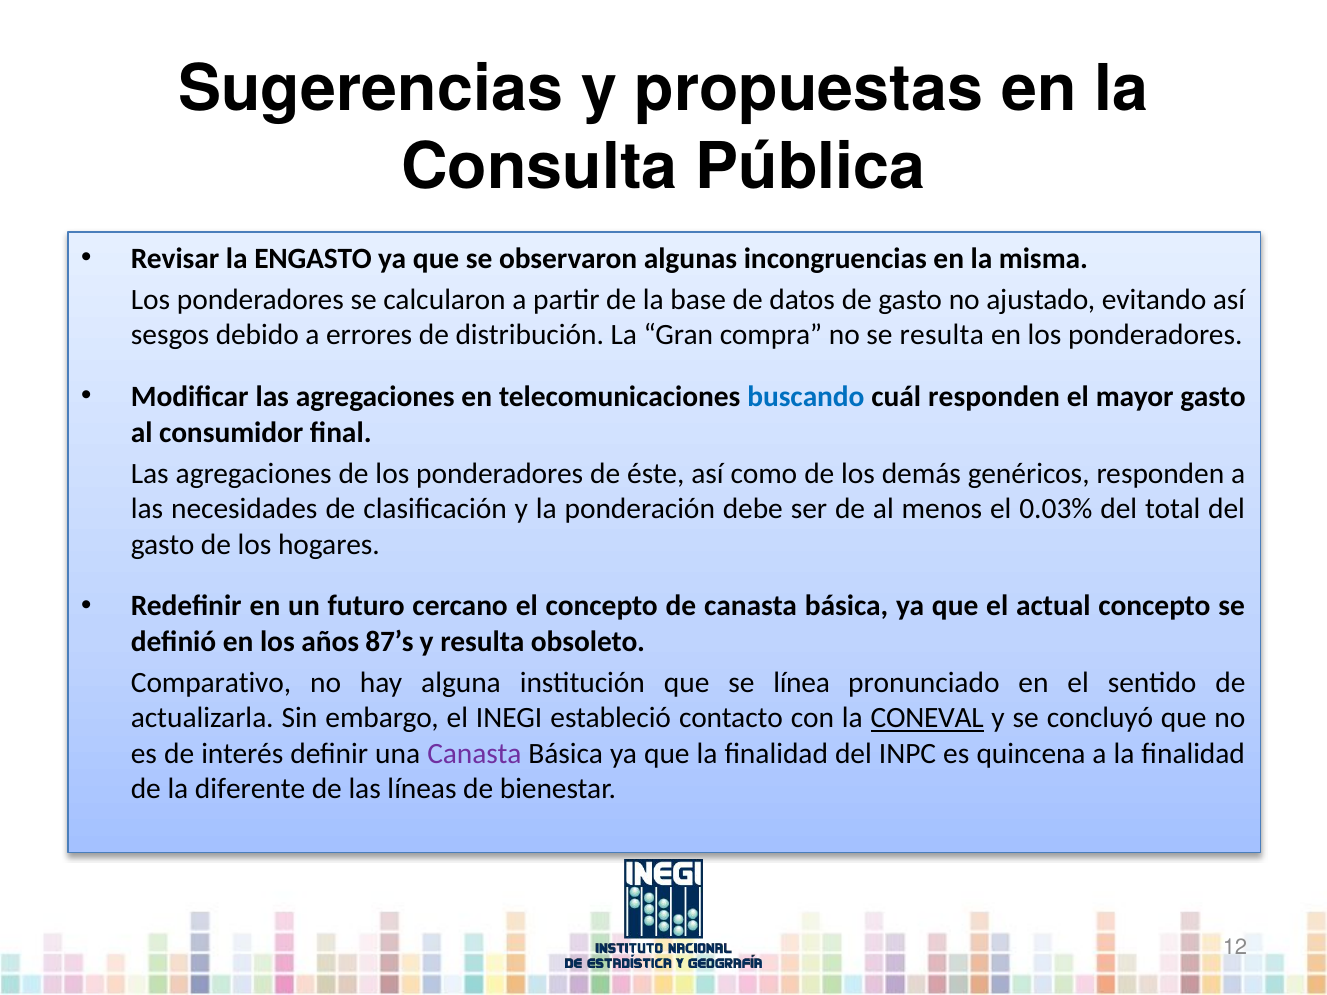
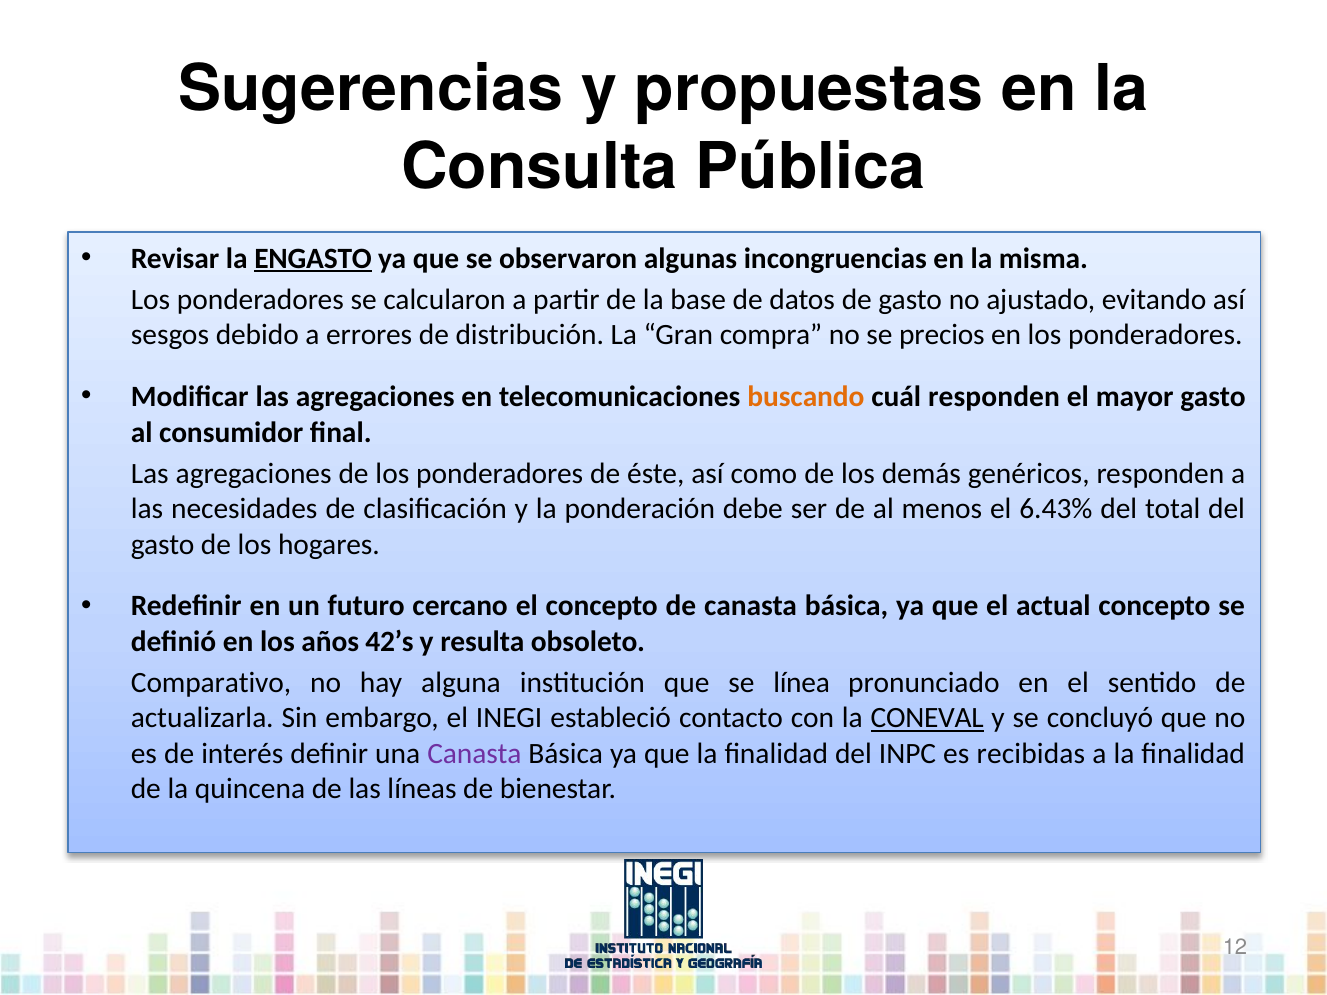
ENGASTO underline: none -> present
se resulta: resulta -> precios
buscando colour: blue -> orange
0.03%: 0.03% -> 6.43%
87’s: 87’s -> 42’s
quincena: quincena -> recibidas
diferente: diferente -> quincena
